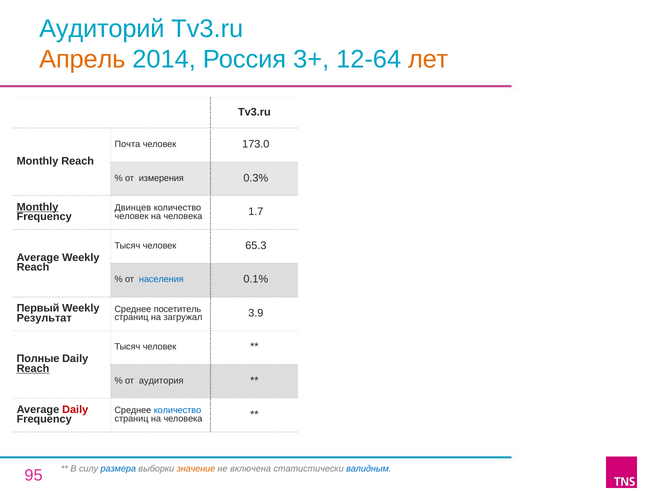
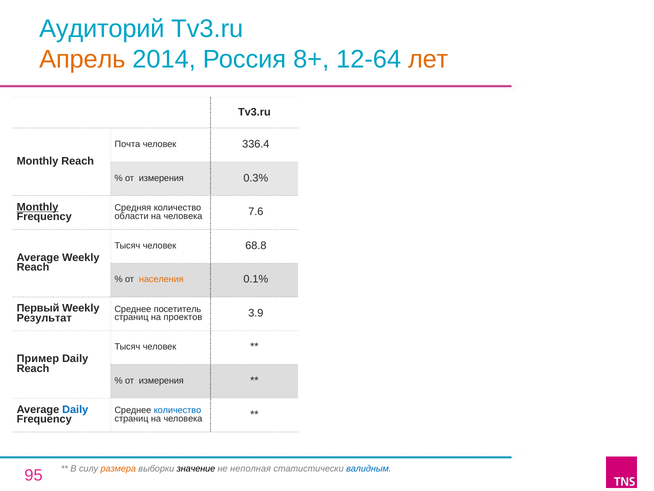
3+: 3+ -> 8+
173.0: 173.0 -> 336.4
Двинцев: Двинцев -> Средняя
человек at (132, 216): человек -> области
1.7: 1.7 -> 7.6
65.3: 65.3 -> 68.8
населения colour: blue -> orange
загружал: загружал -> проектов
Полные: Полные -> Пример
Reach at (33, 368) underline: present -> none
аудитория at (161, 380): аудитория -> измерения
Daily at (75, 409) colour: red -> blue
размера colour: blue -> orange
значение colour: orange -> black
включена: включена -> неполная
